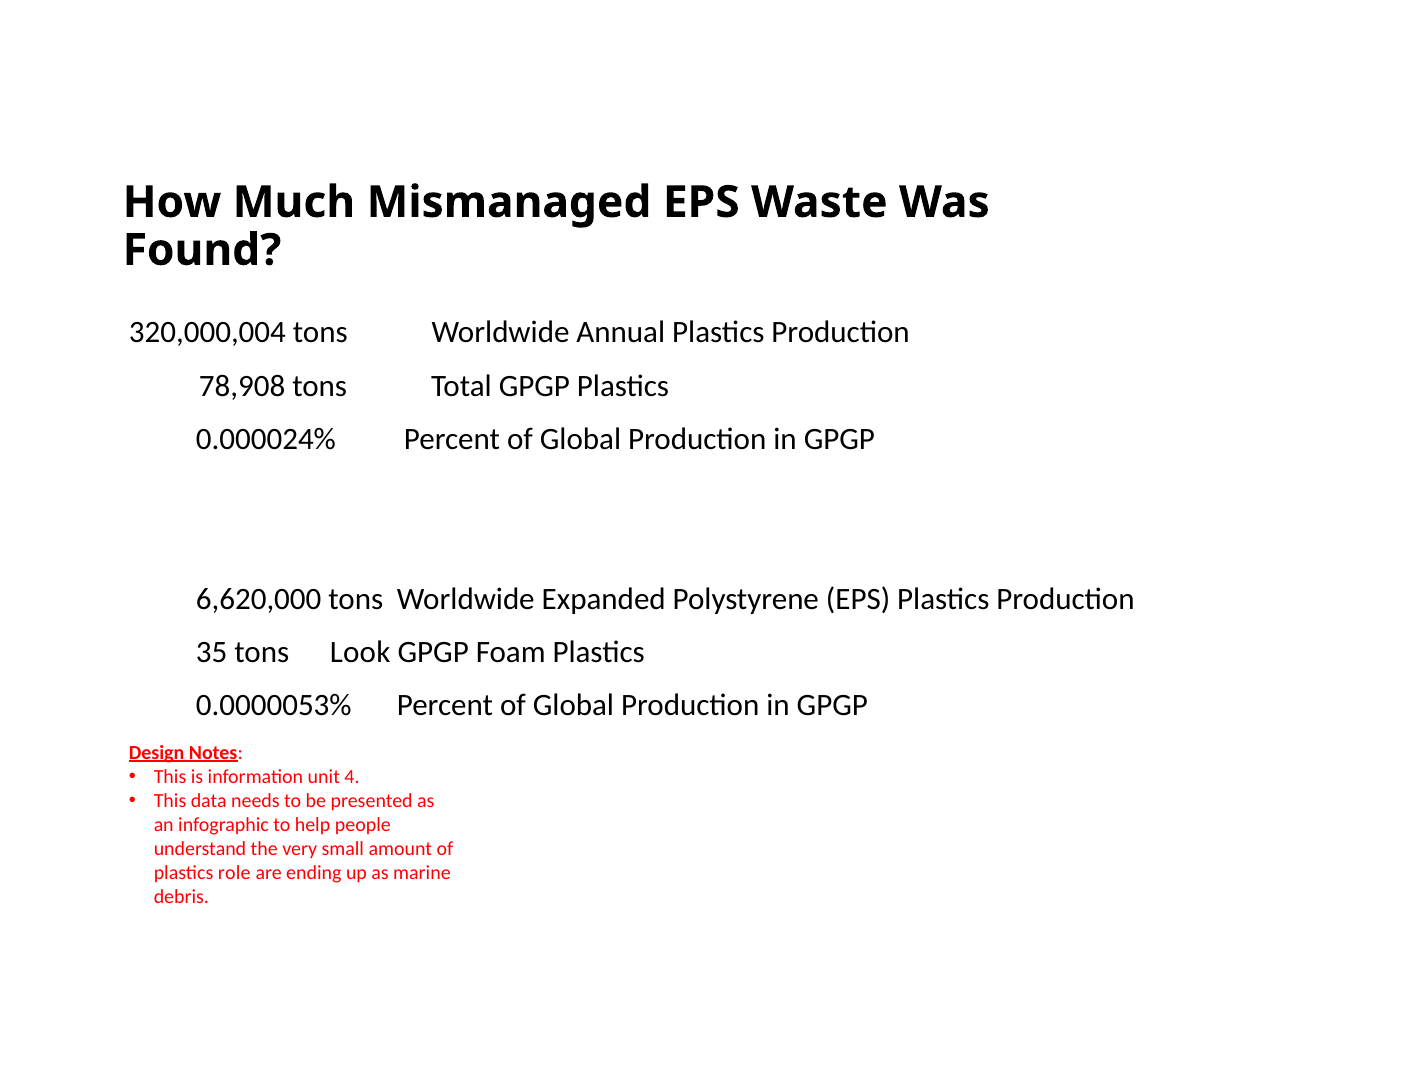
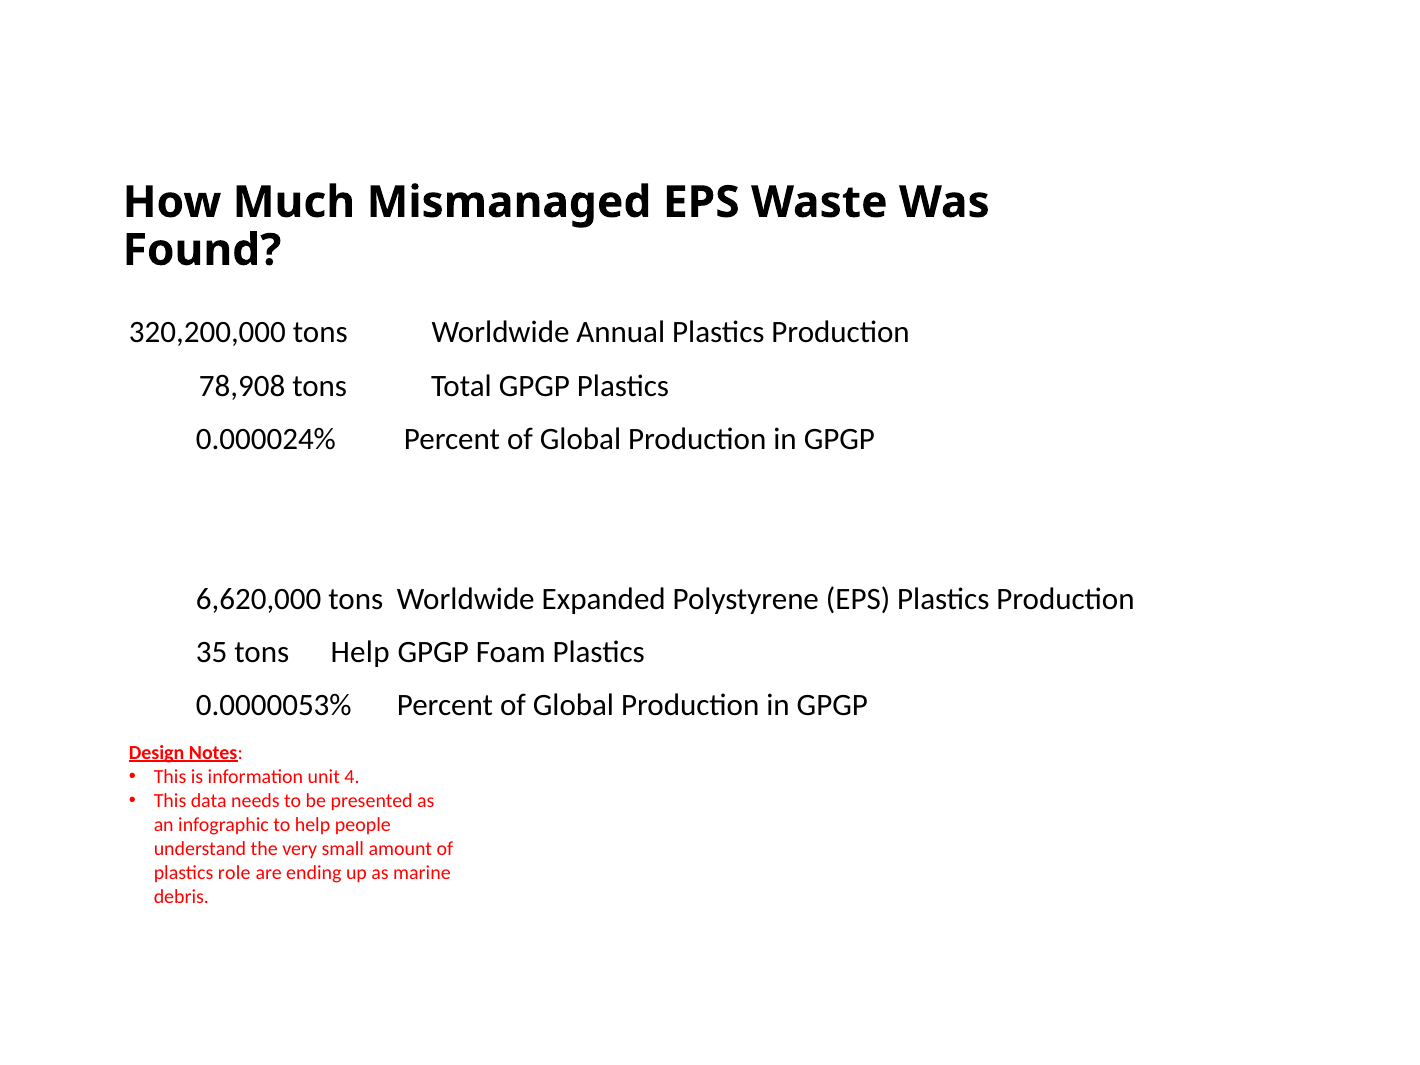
320,000,004: 320,000,004 -> 320,200,000
tons Look: Look -> Help
